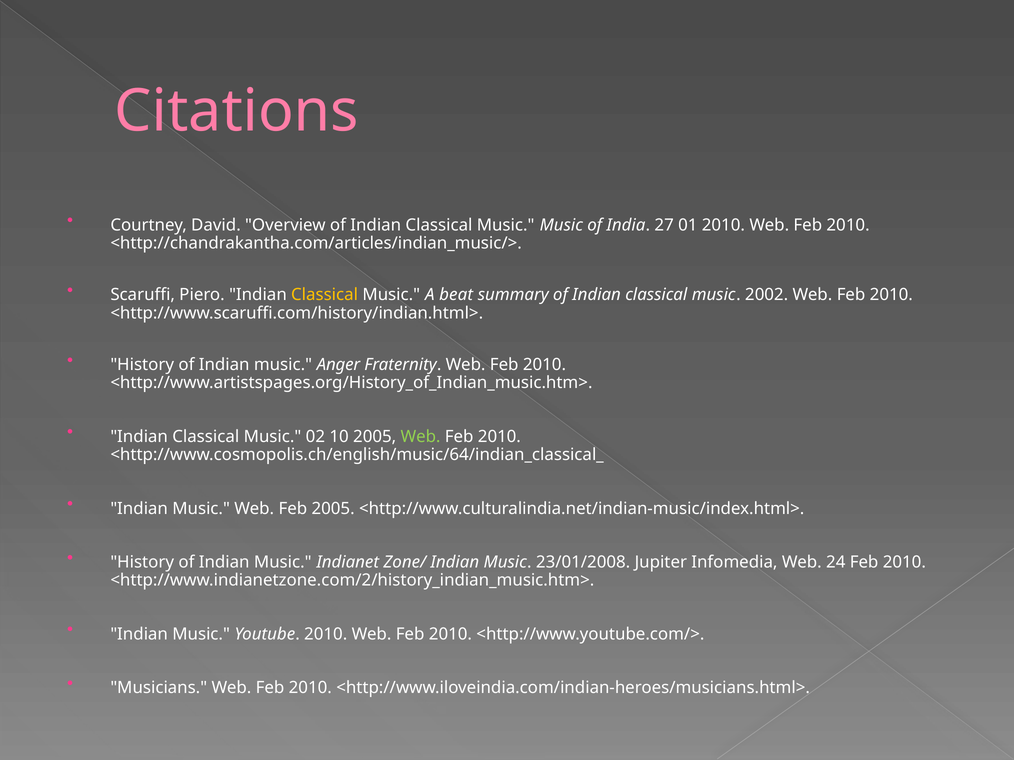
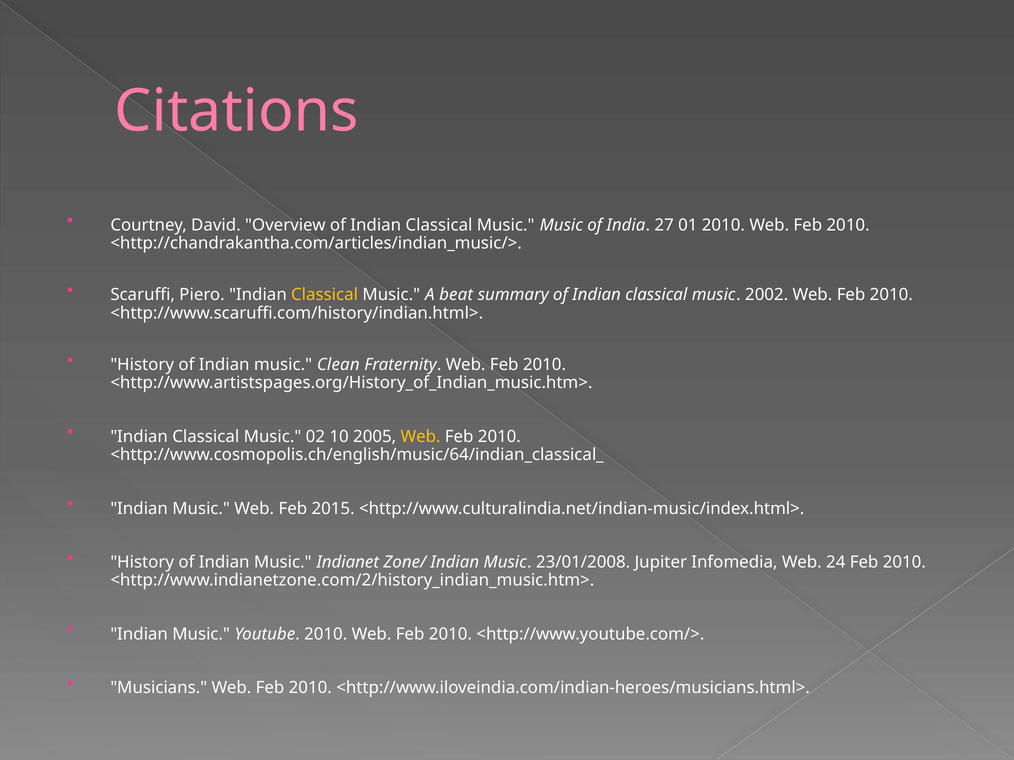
Anger: Anger -> Clean
Web at (421, 437) colour: light green -> yellow
Feb 2005: 2005 -> 2015
